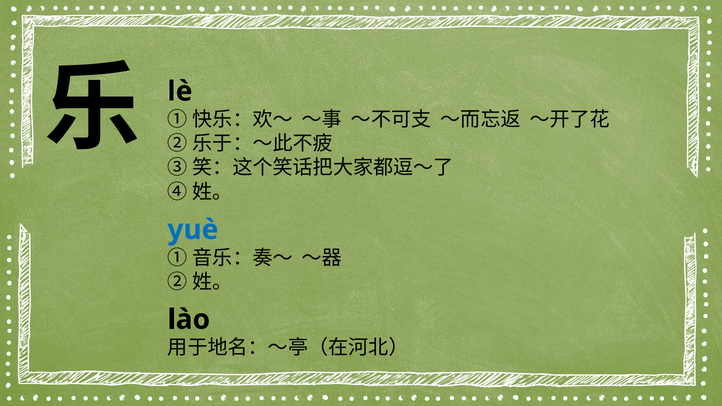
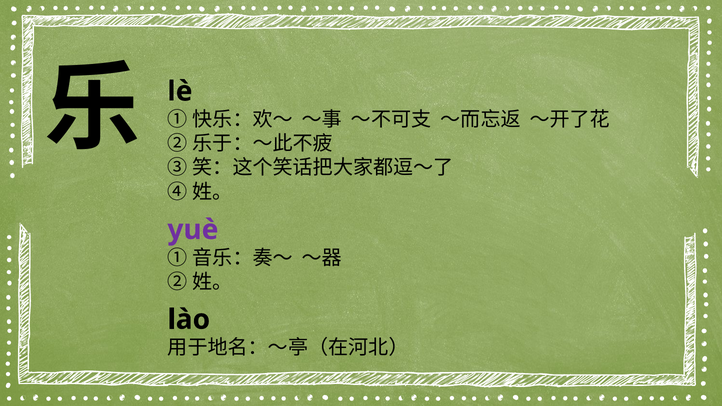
yuè colour: blue -> purple
